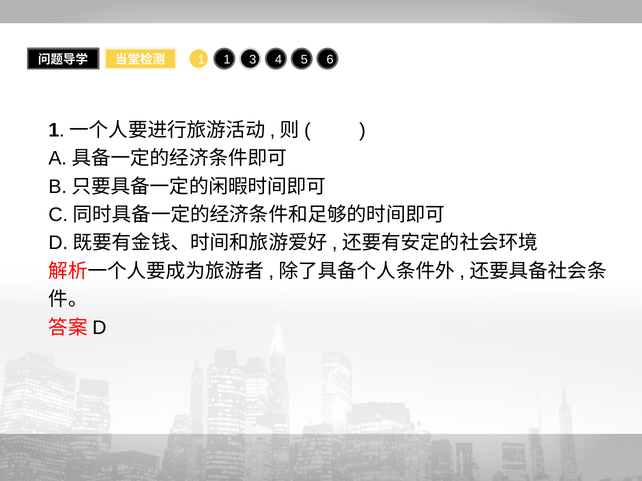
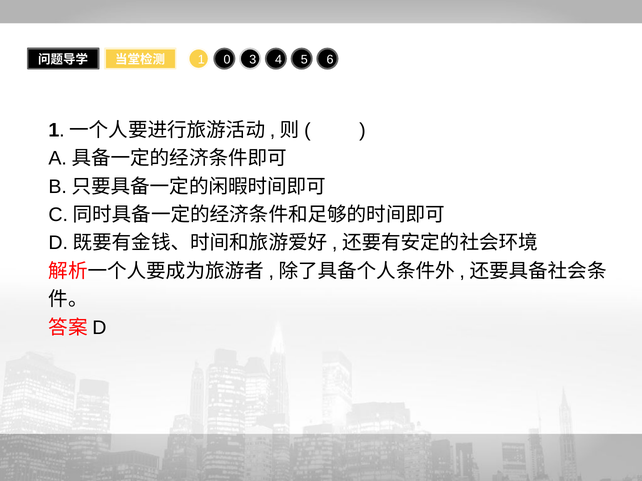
1 1: 1 -> 0
